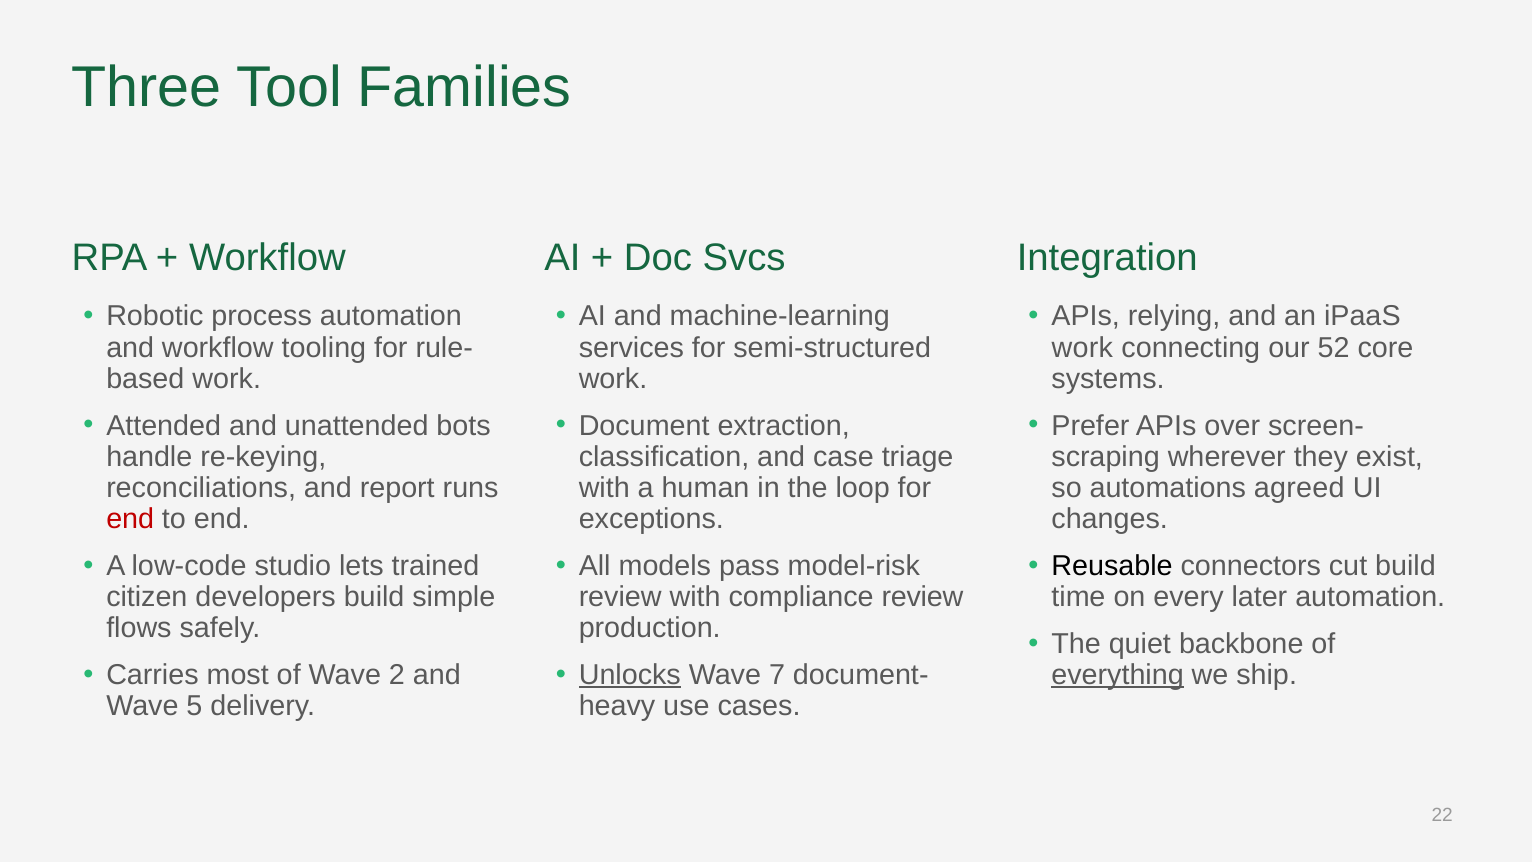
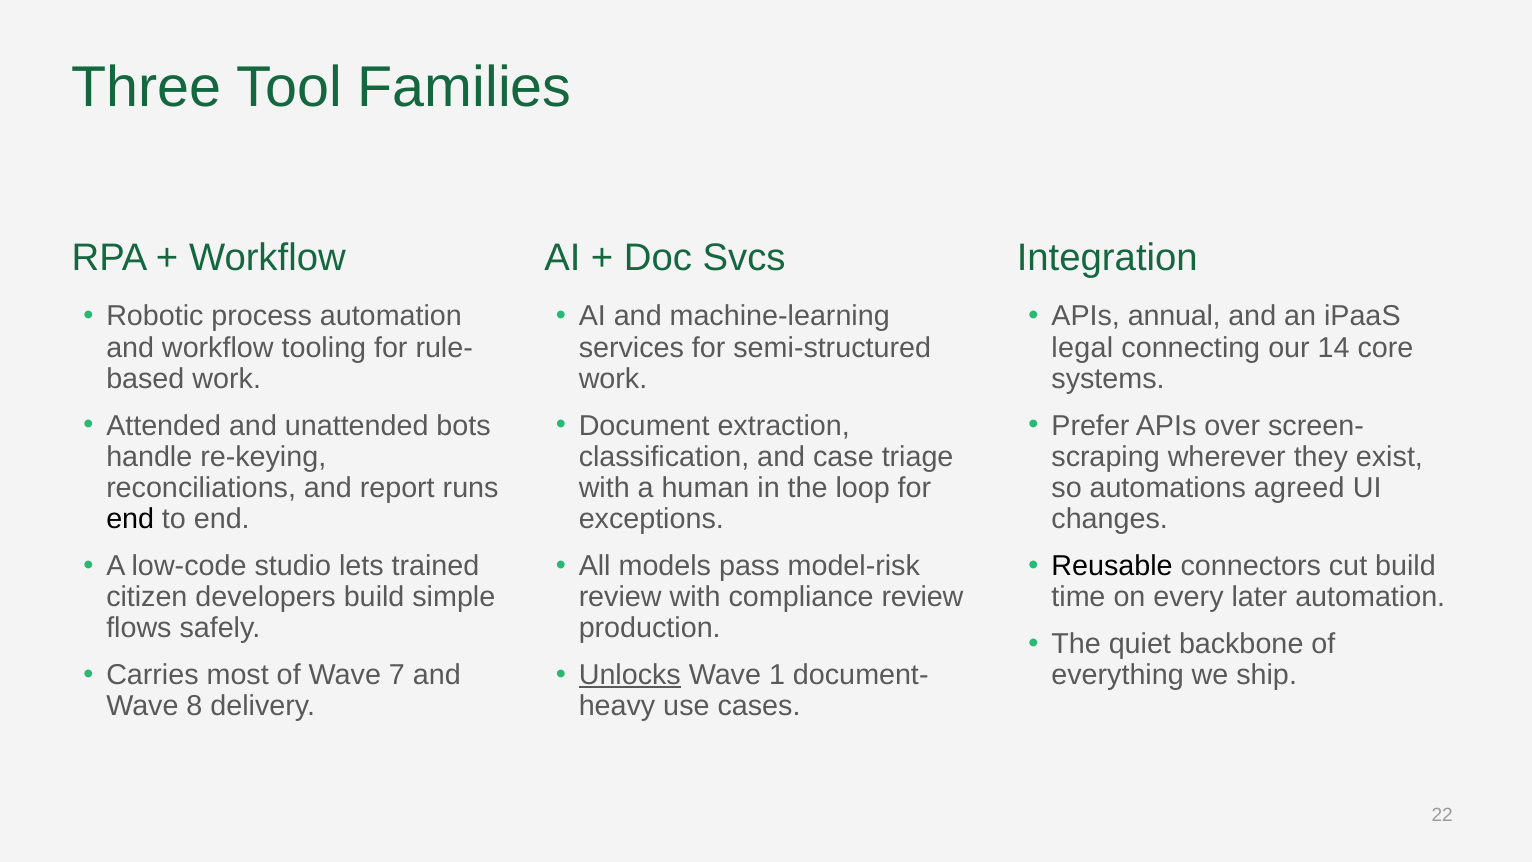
relying: relying -> annual
work at (1082, 347): work -> legal
52: 52 -> 14
end at (130, 519) colour: red -> black
2: 2 -> 7
7: 7 -> 1
everything underline: present -> none
5: 5 -> 8
